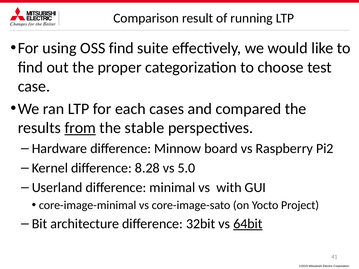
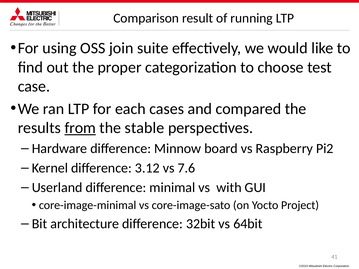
OSS find: find -> join
8.28: 8.28 -> 3.12
5.0: 5.0 -> 7.6
64bit underline: present -> none
